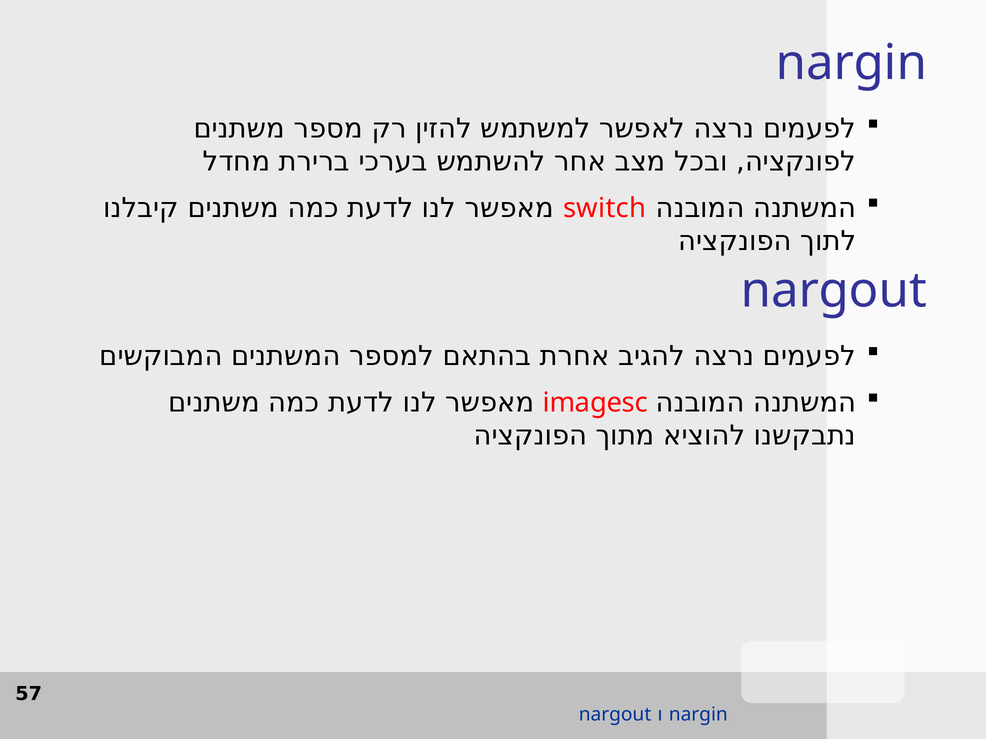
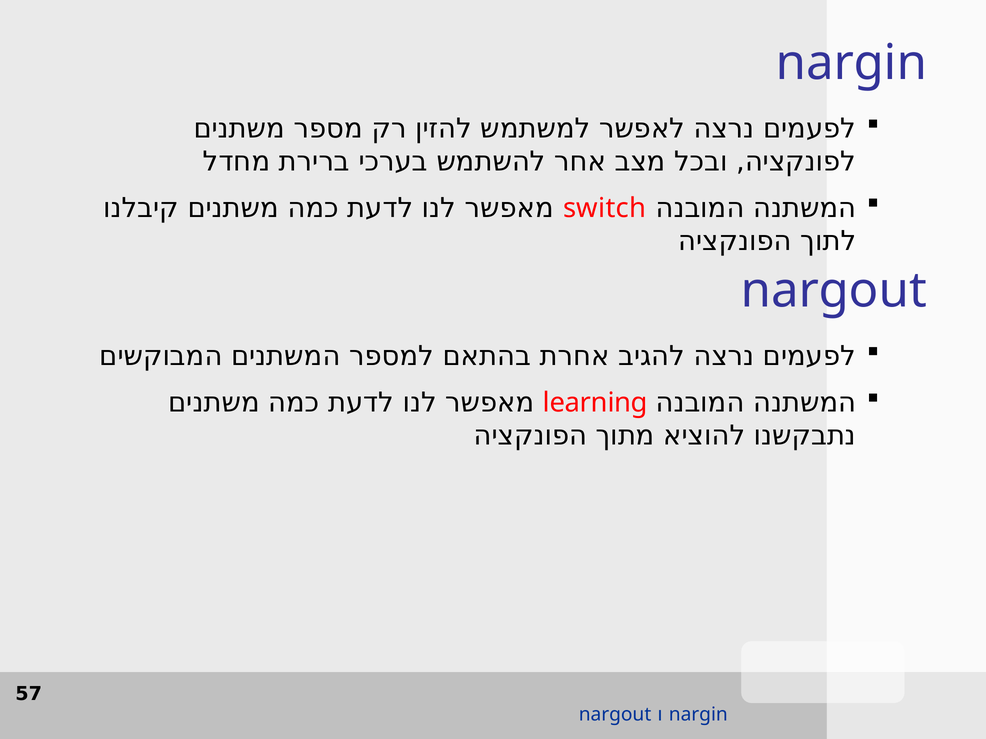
imagesc: imagesc -> learning
